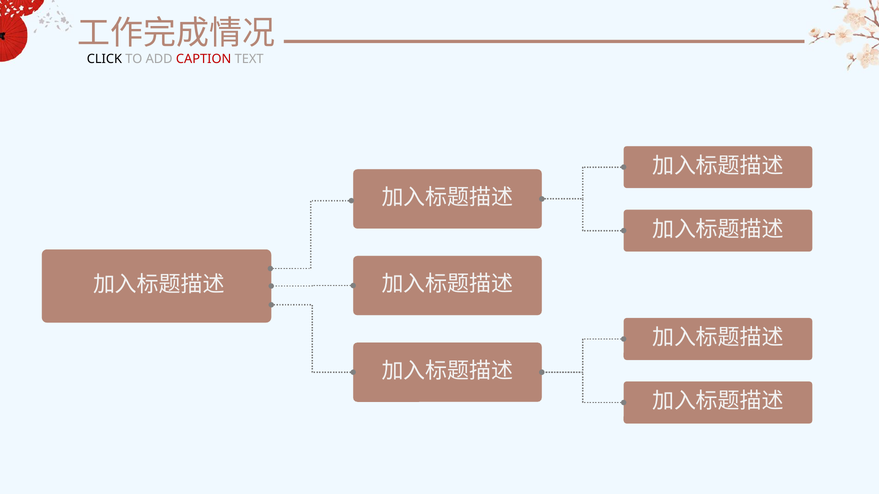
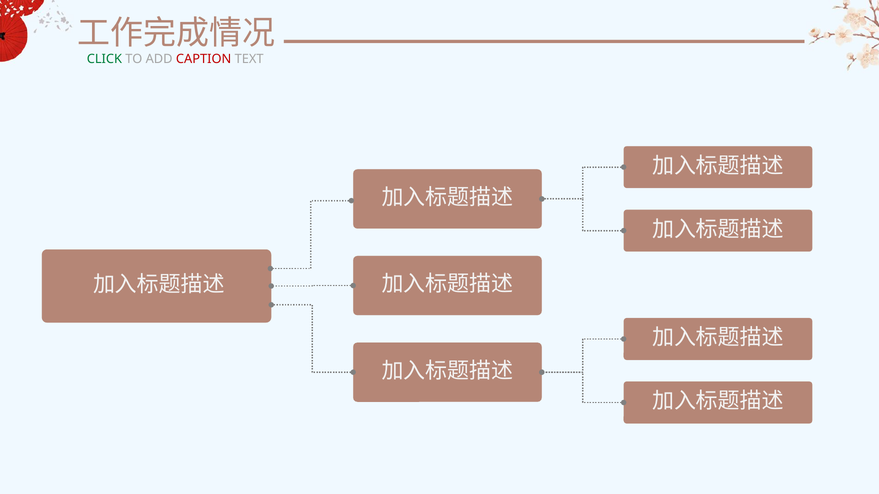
CLICK colour: black -> green
